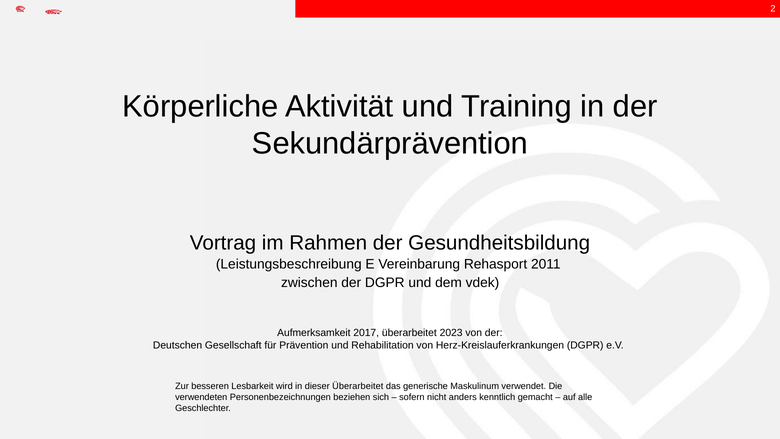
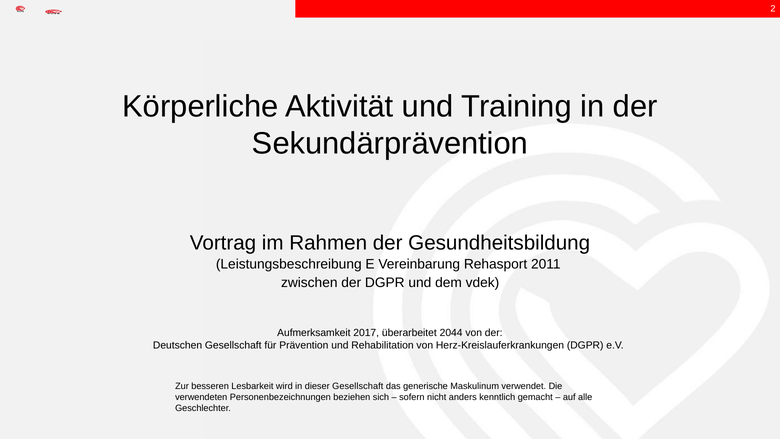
2023: 2023 -> 2044
dieser Überarbeitet: Überarbeitet -> Gesellschaft
